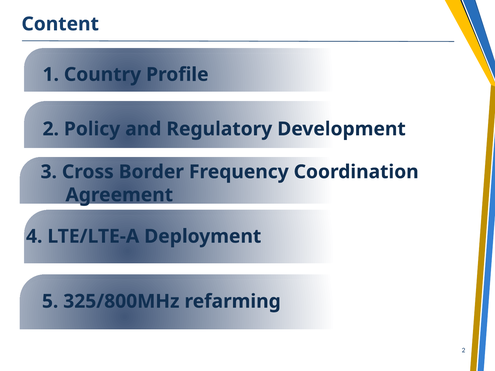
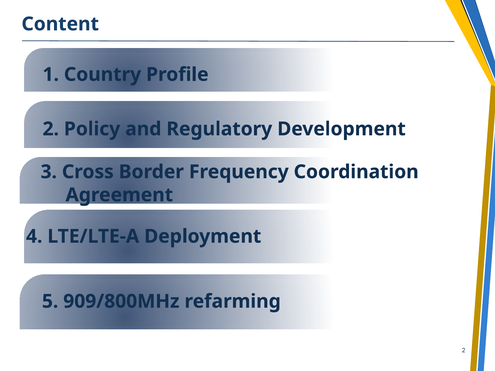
325/800MHz: 325/800MHz -> 909/800MHz
